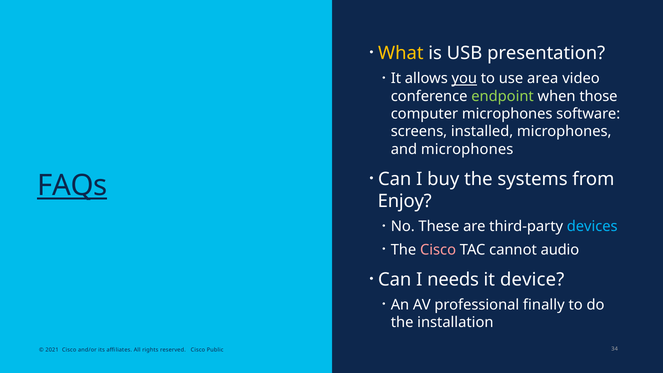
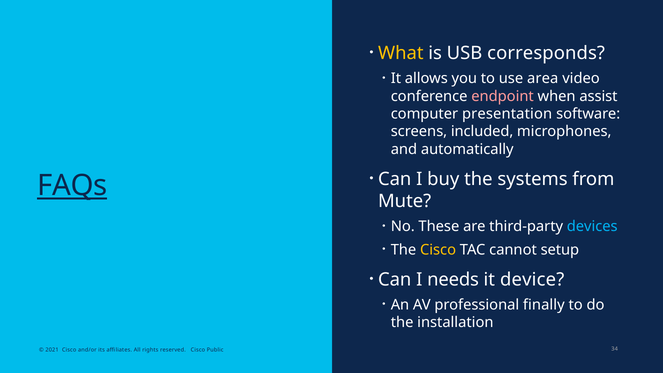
presentation: presentation -> corresponds
you underline: present -> none
endpoint colour: light green -> pink
those: those -> assist
computer microphones: microphones -> presentation
installed: installed -> included
and microphones: microphones -> automatically
Enjoy: Enjoy -> Mute
Cisco at (438, 250) colour: pink -> yellow
audio: audio -> setup
